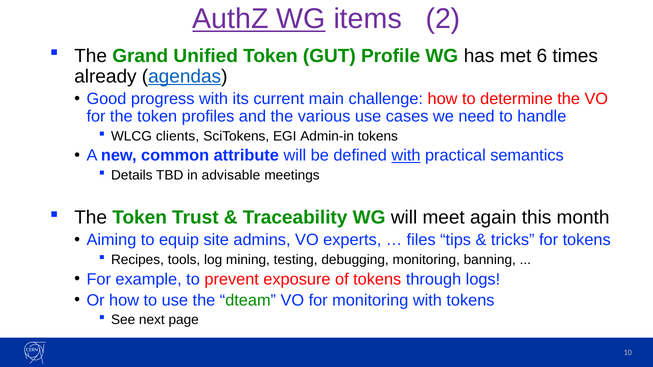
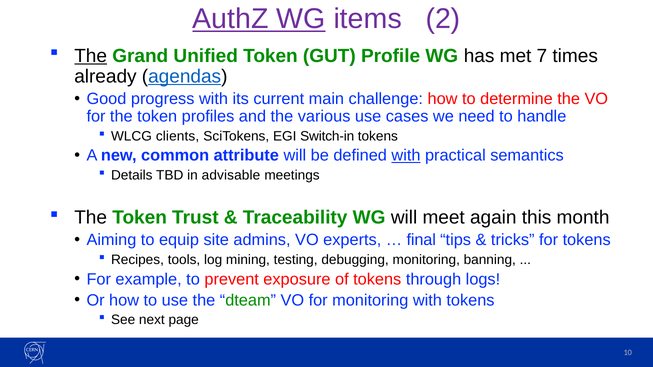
The at (91, 56) underline: none -> present
6: 6 -> 7
Admin-in: Admin-in -> Switch-in
files: files -> final
